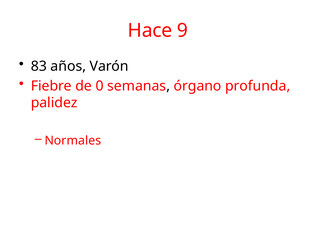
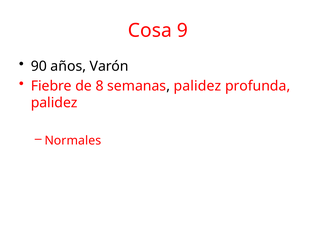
Hace: Hace -> Cosa
83: 83 -> 90
0: 0 -> 8
semanas órgano: órgano -> palidez
